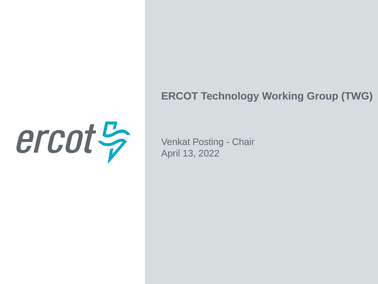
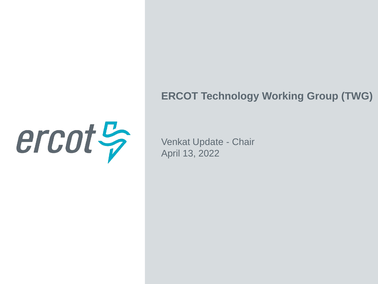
Posting: Posting -> Update
